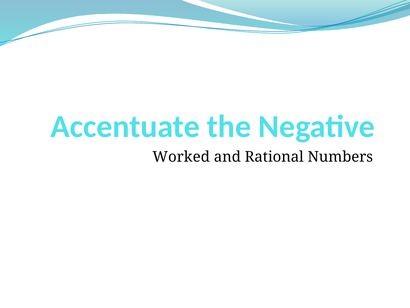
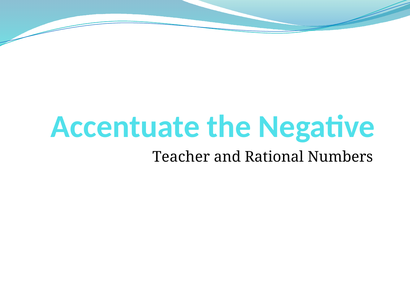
Worked: Worked -> Teacher
